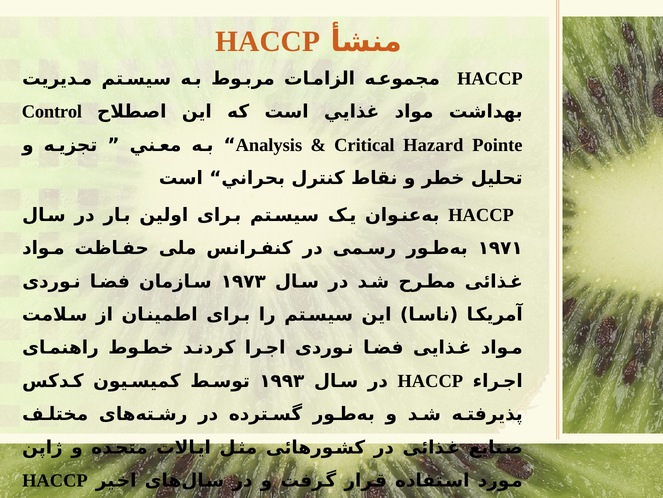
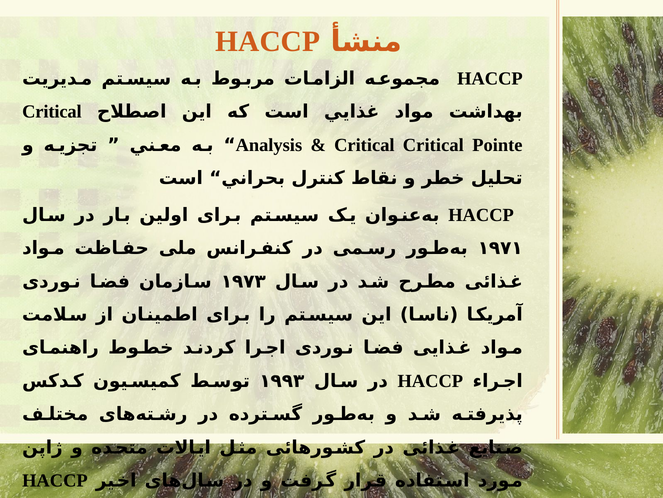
Control at (52, 112): Control -> Critical
Critical Hazard: Hazard -> Critical
